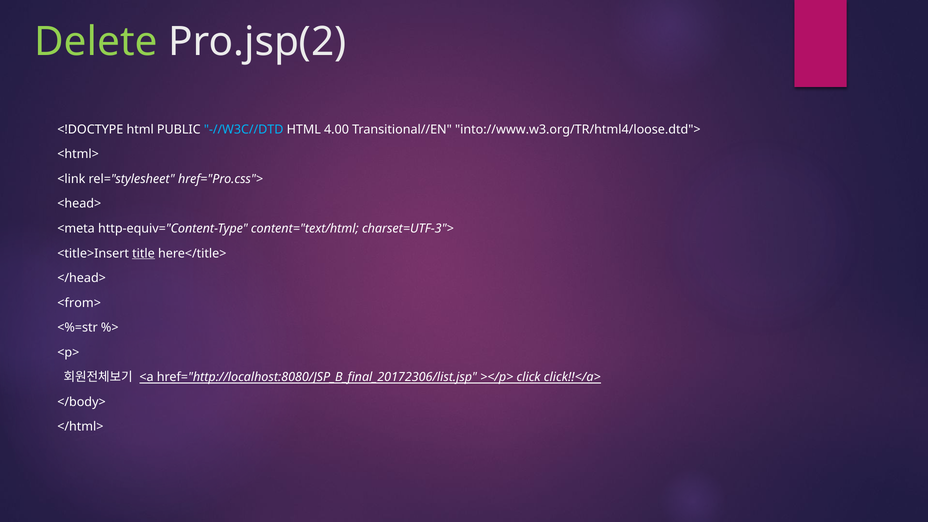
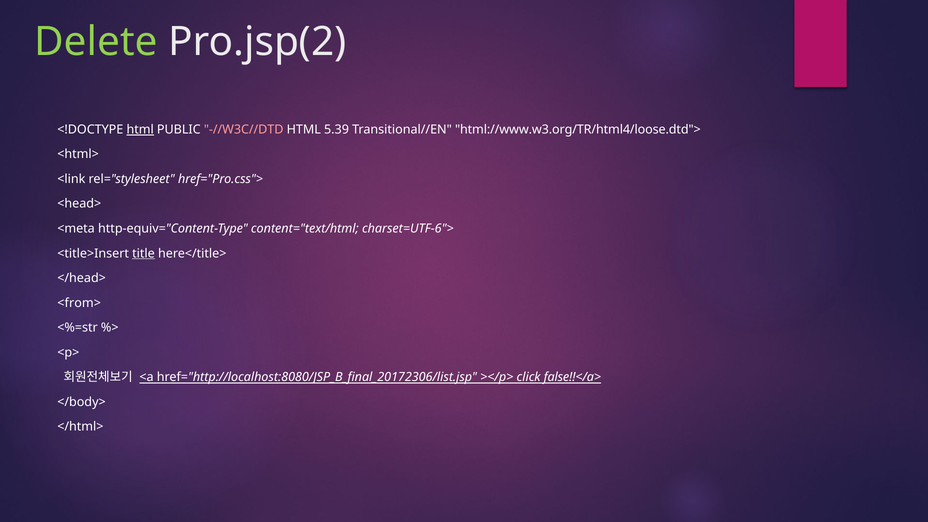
html at (140, 130) underline: none -> present
-//W3C//DTD colour: light blue -> pink
4.00: 4.00 -> 5.39
into://www.w3.org/TR/html4/loose.dtd">: into://www.w3.org/TR/html4/loose.dtd"> -> html://www.w3.org/TR/html4/loose.dtd">
charset=UTF-3">: charset=UTF-3"> -> charset=UTF-6">
click!!</a>: click!!</a> -> false!!</a>
